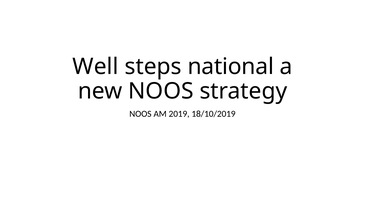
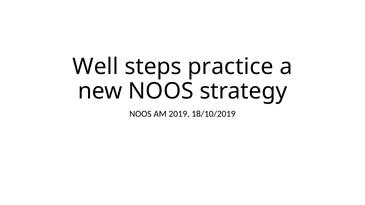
national: national -> practice
